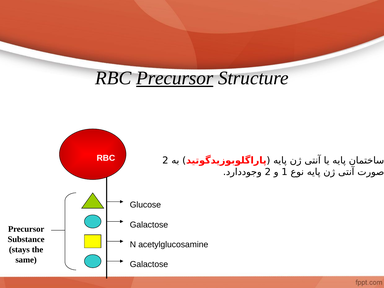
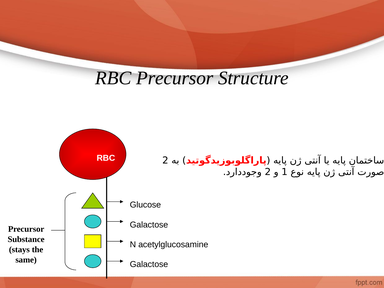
Precursor at (175, 78) underline: present -> none
